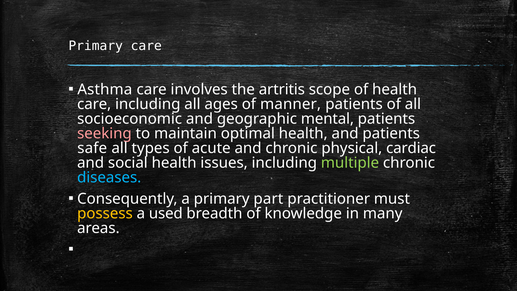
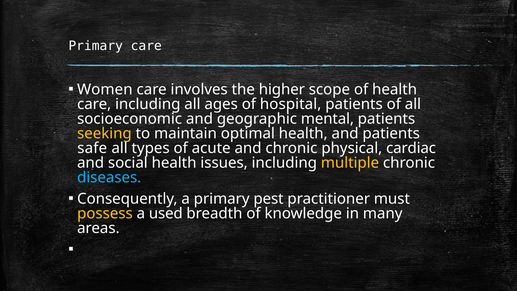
Asthma: Asthma -> Women
artritis: artritis -> higher
manner: manner -> hospital
seeking colour: pink -> yellow
multiple colour: light green -> yellow
part: part -> pest
